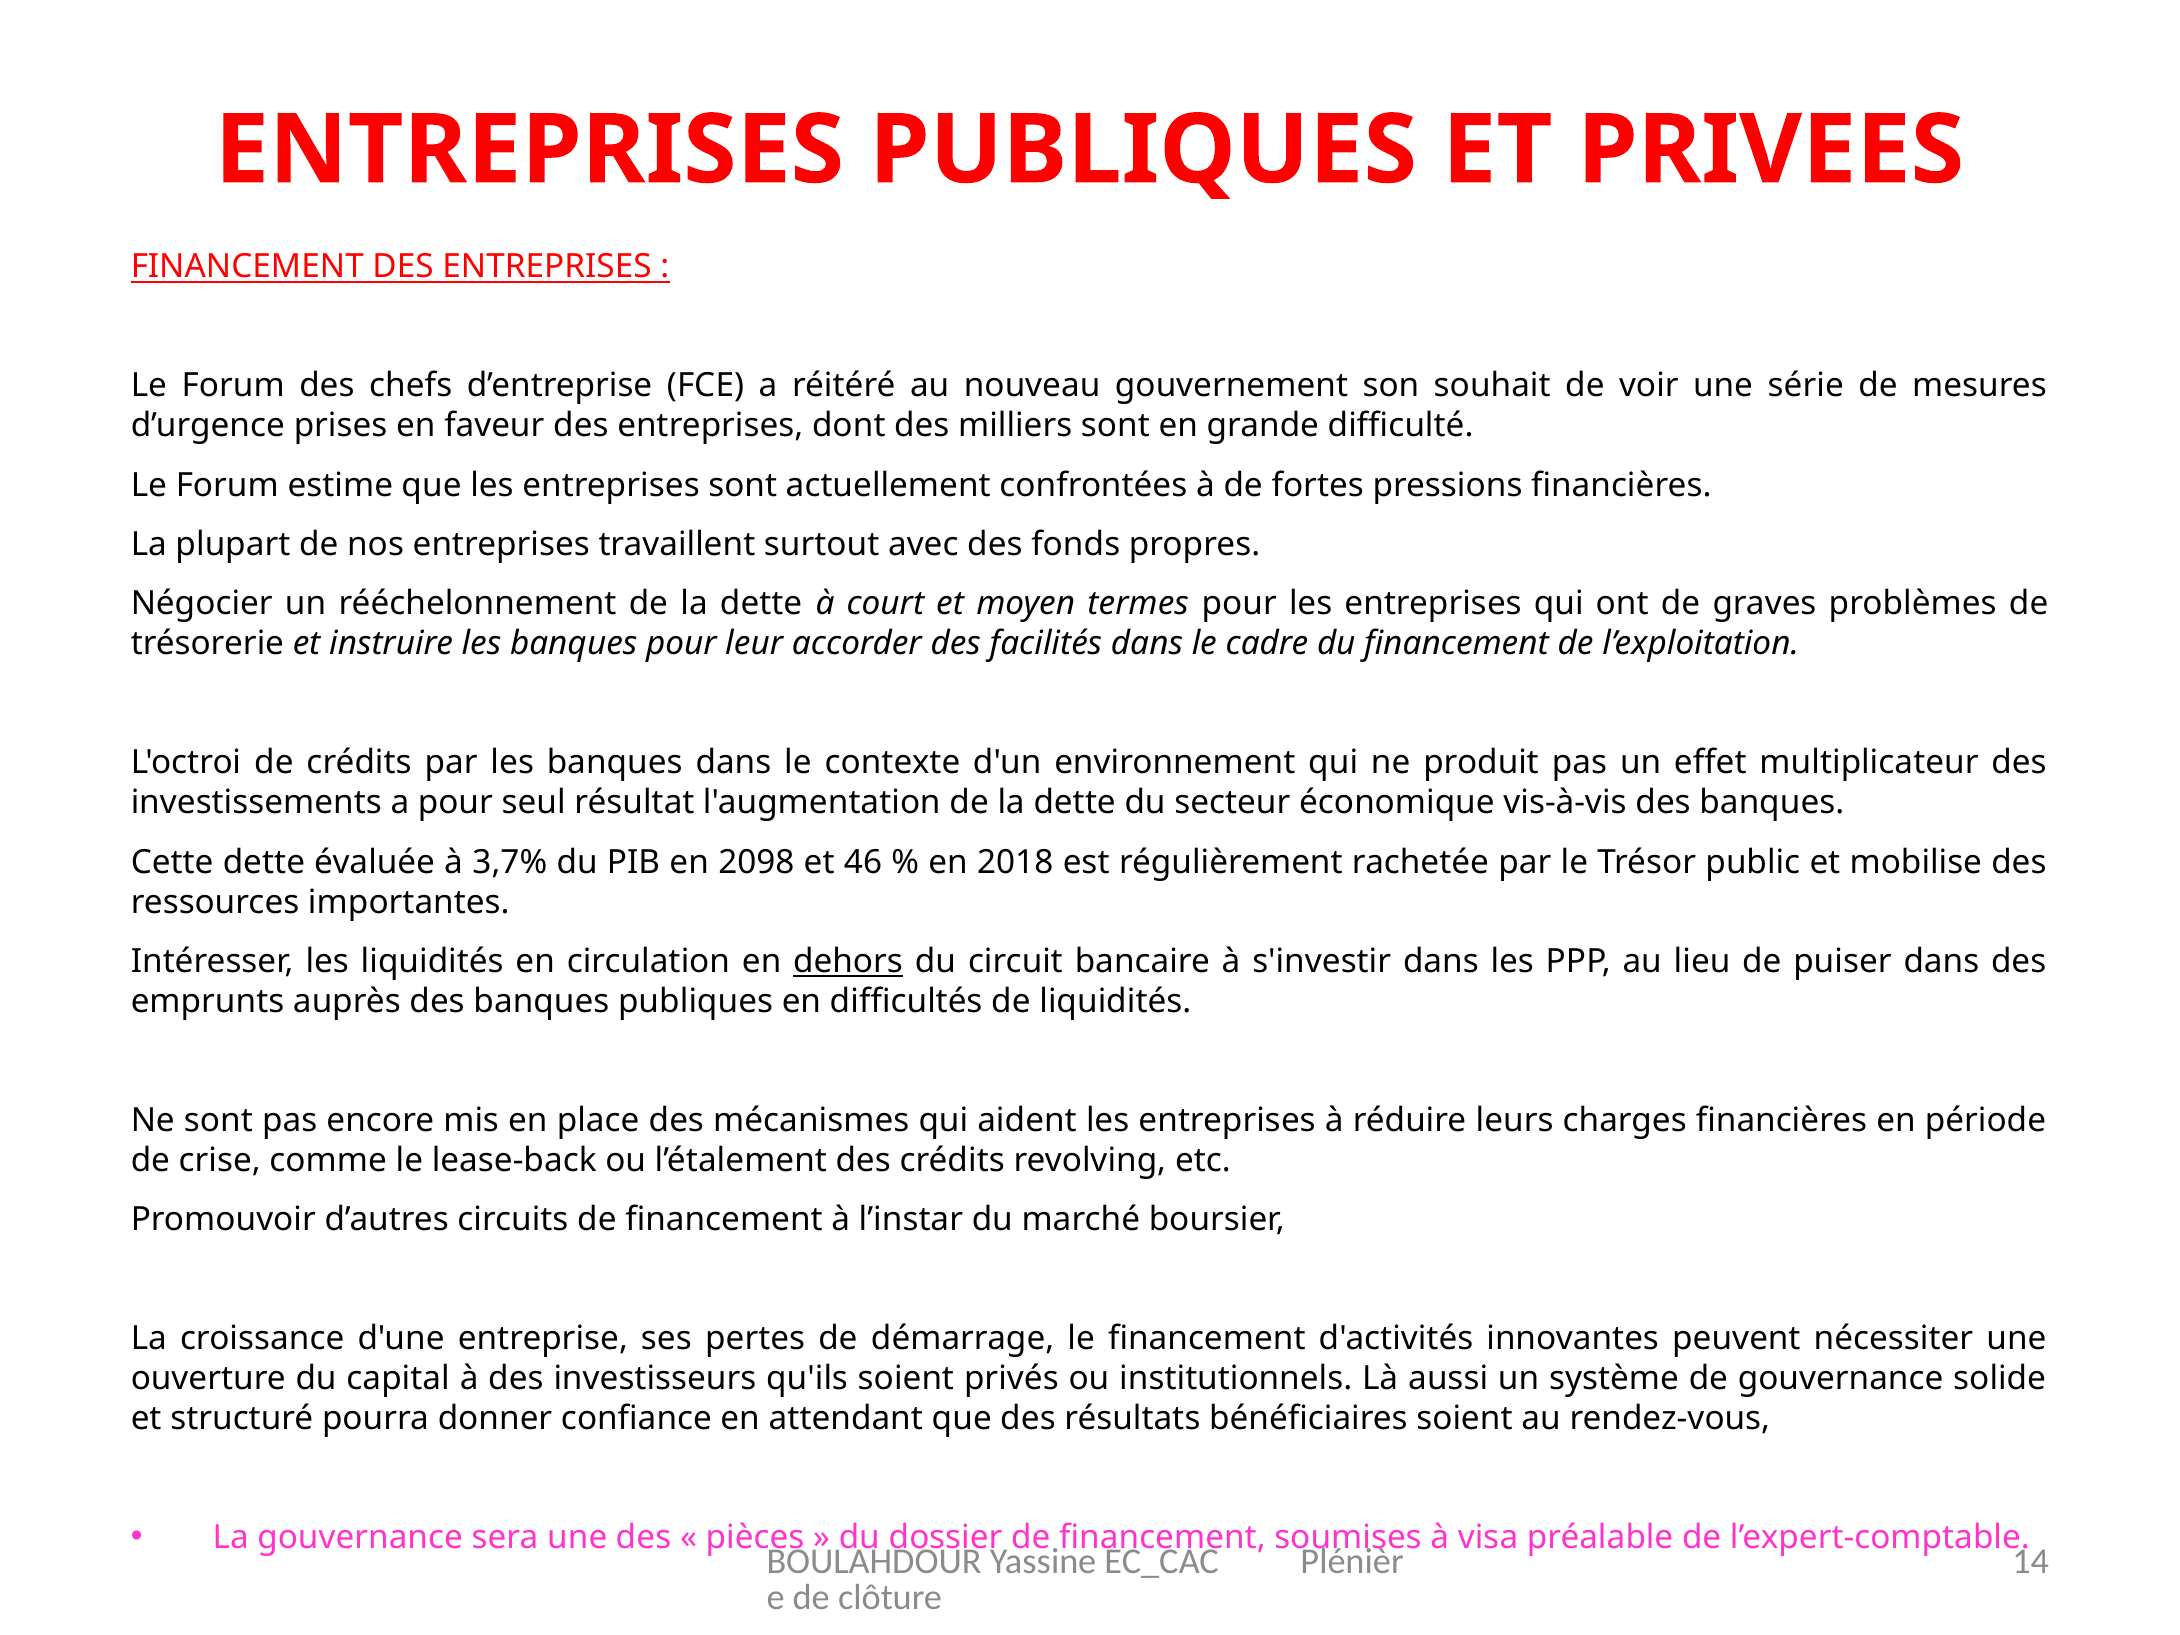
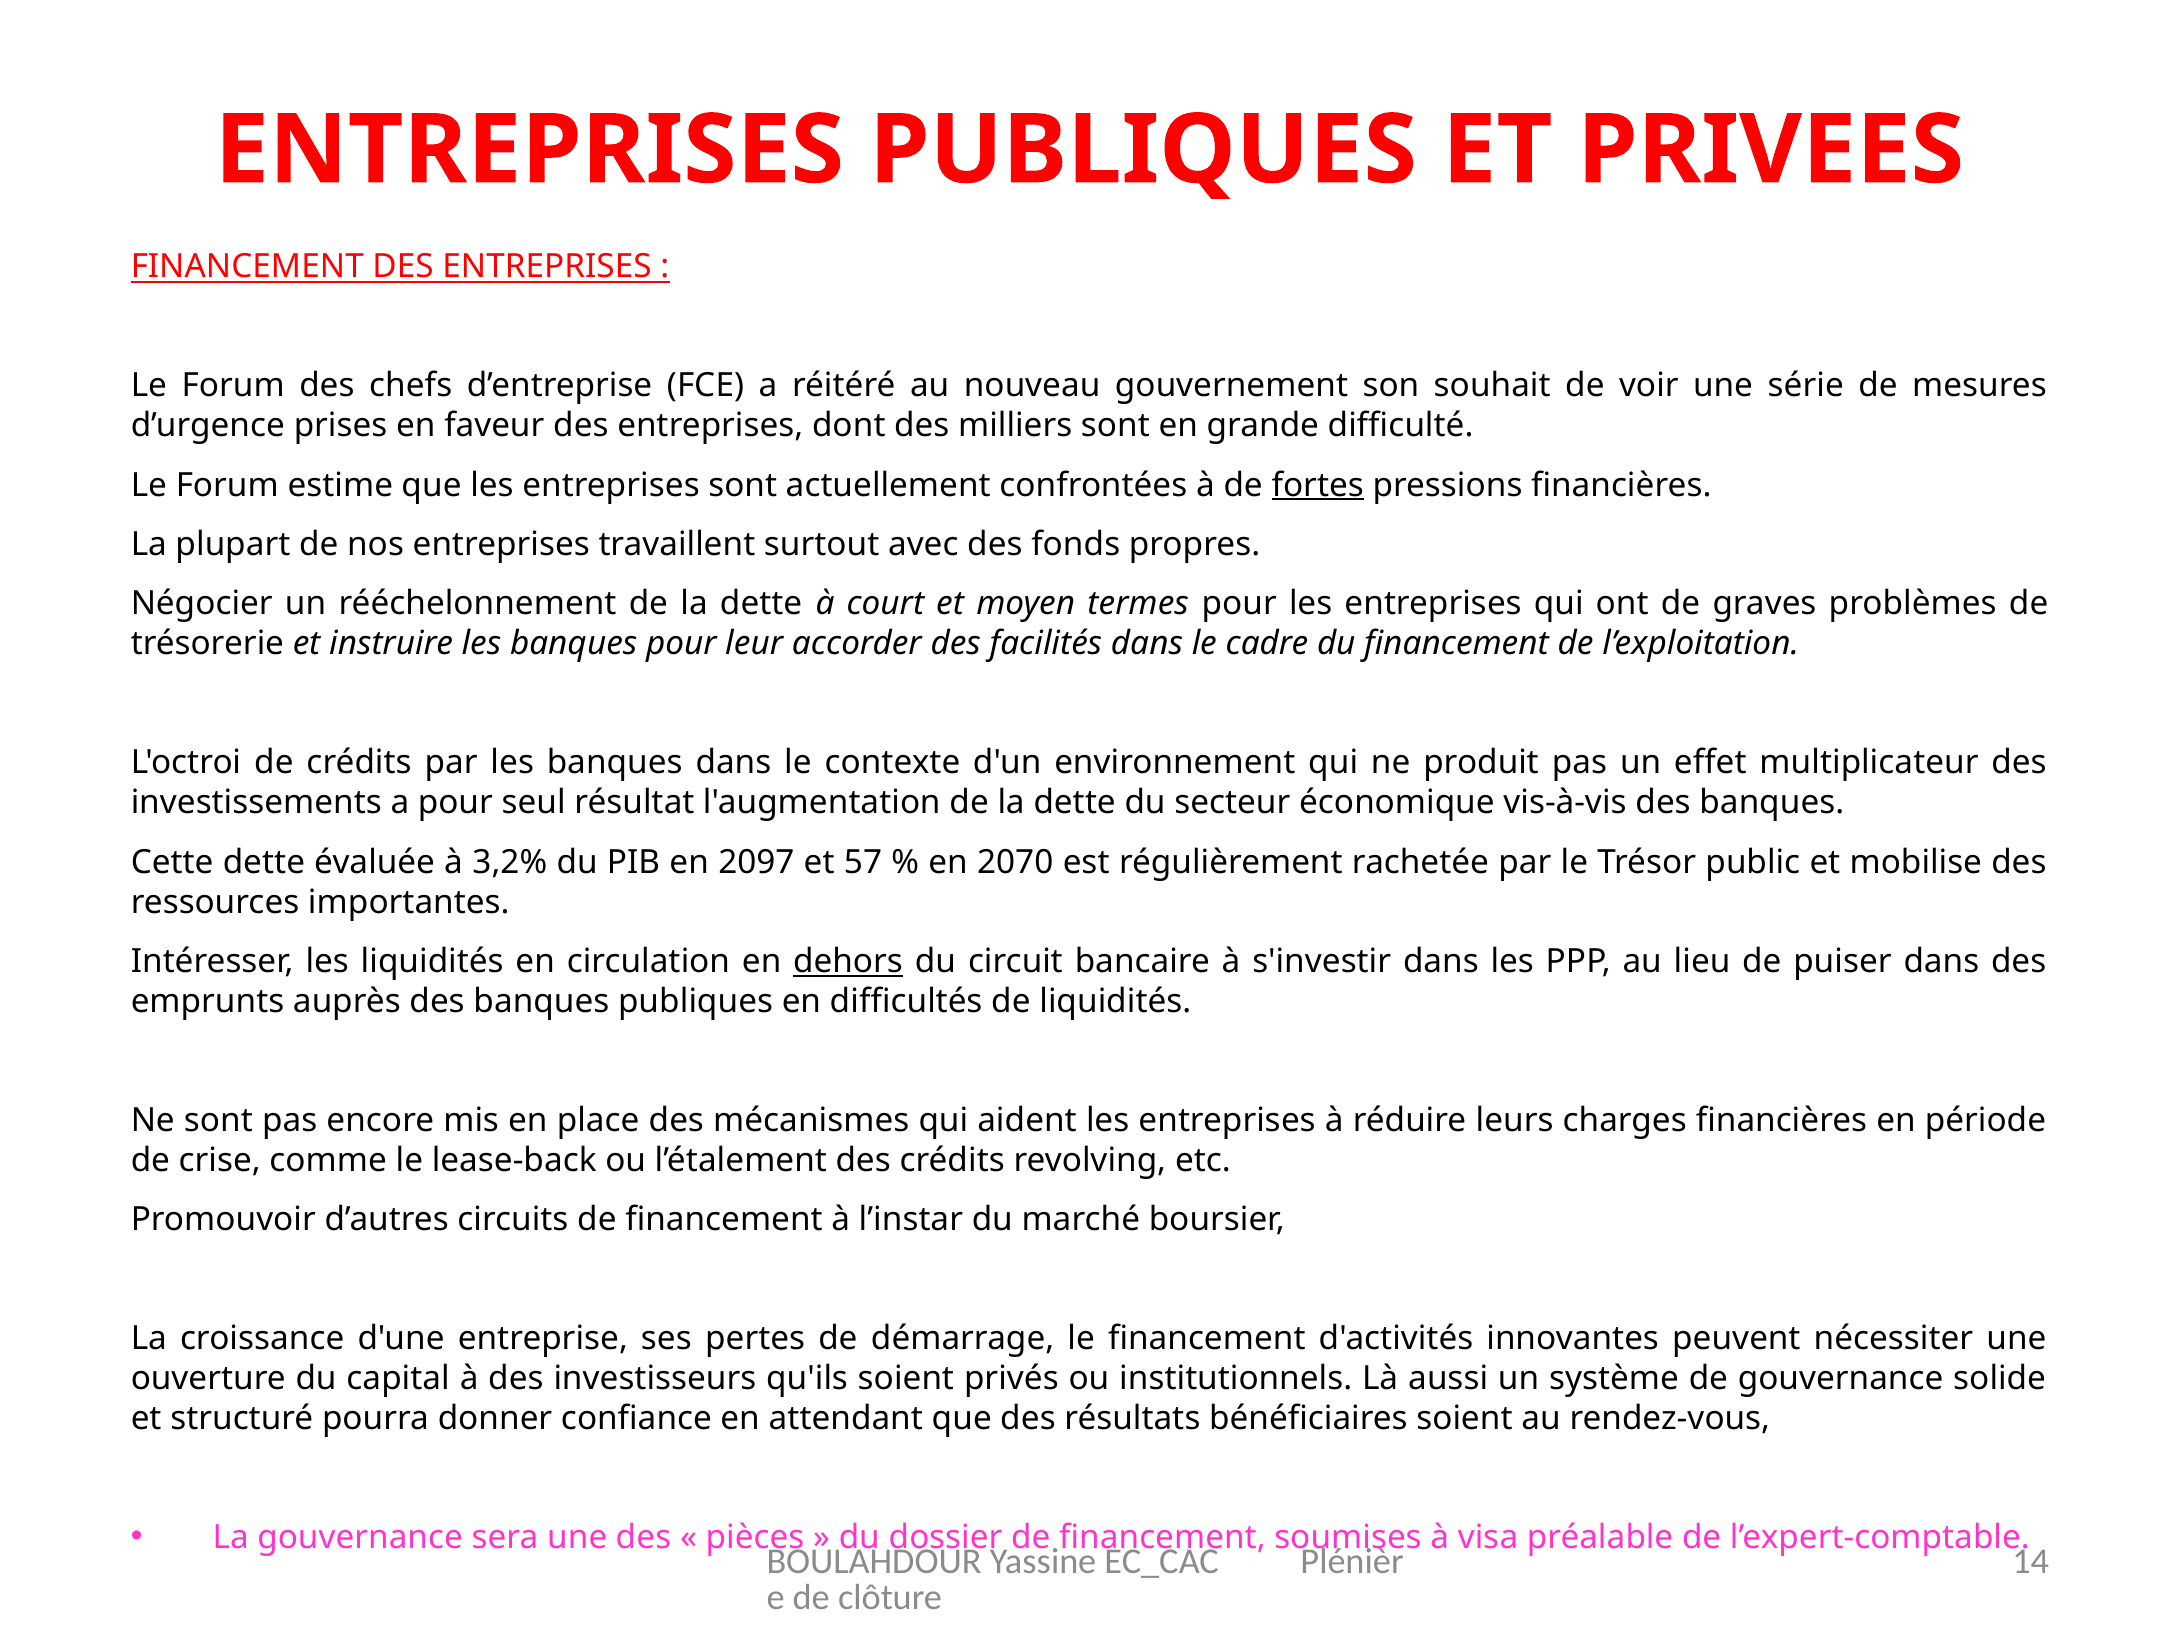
fortes underline: none -> present
3,7%: 3,7% -> 3,2%
2098: 2098 -> 2097
46: 46 -> 57
2018: 2018 -> 2070
